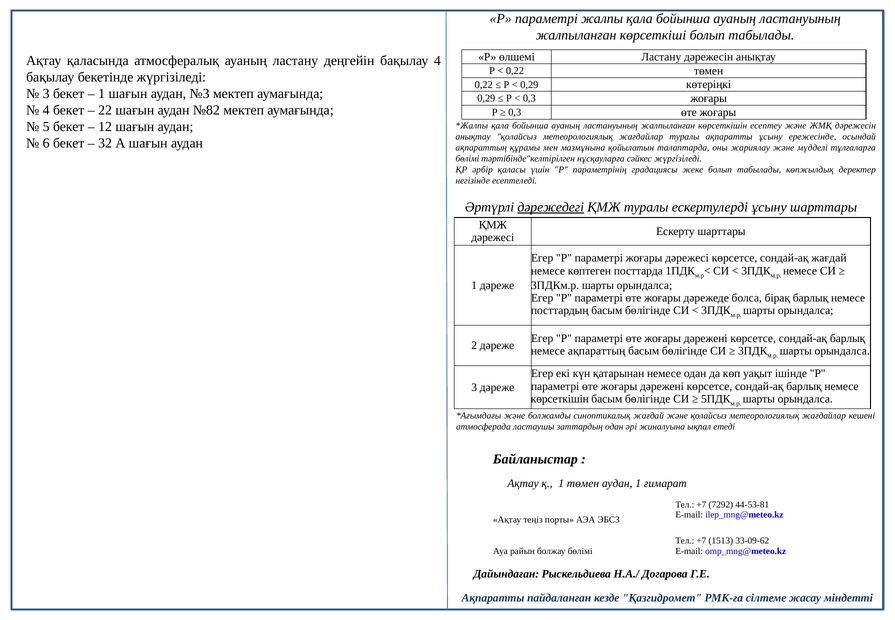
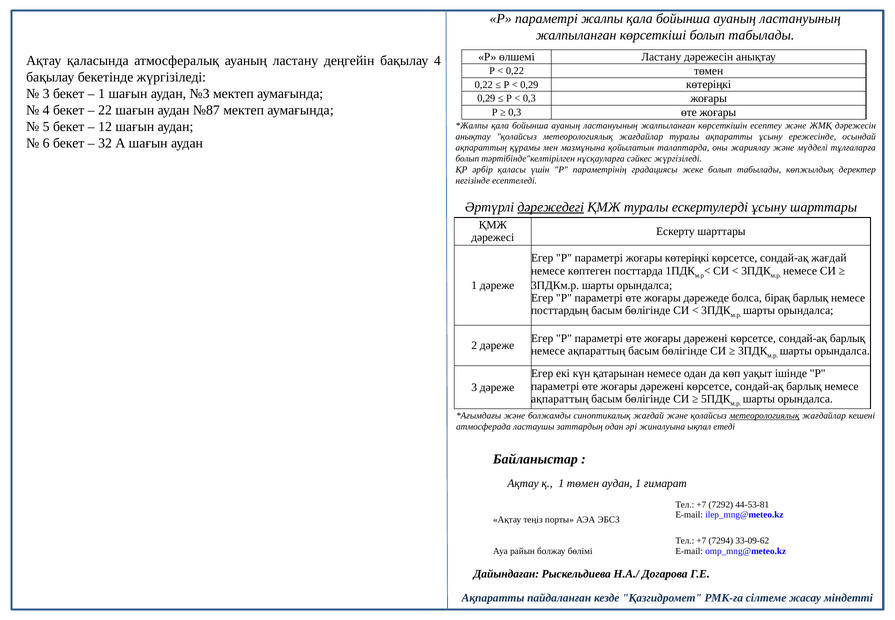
№82: №82 -> №87
бөлімі at (467, 158): бөлімі -> болып
жоғары дәрежесі: дәрежесі -> көтеріңкі
көрсеткішін at (560, 399): көрсеткішін -> ақпараттың
метеорологиялық at (764, 415) underline: none -> present
1513: 1513 -> 7294
